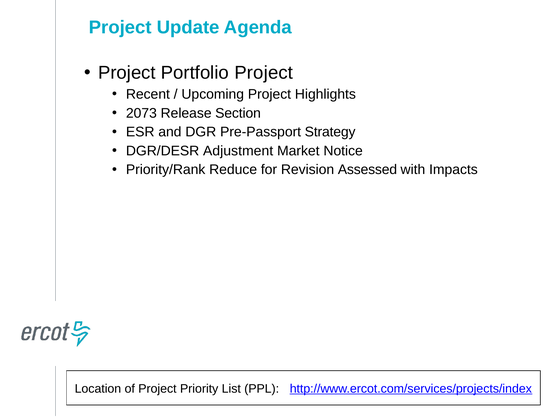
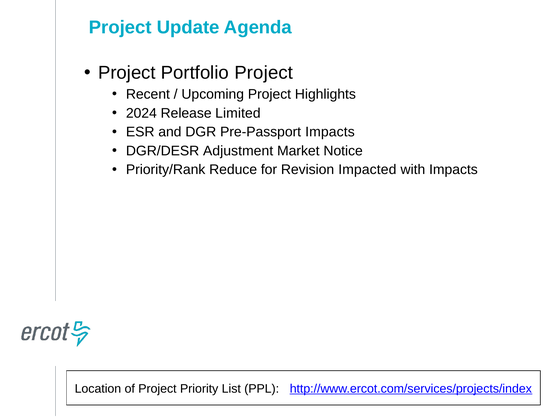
2073: 2073 -> 2024
Section: Section -> Limited
Pre-Passport Strategy: Strategy -> Impacts
Assessed: Assessed -> Impacted
